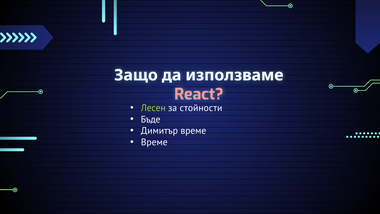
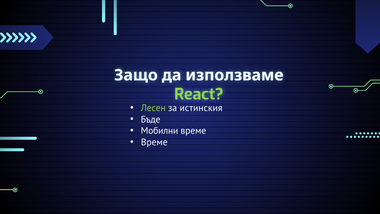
React colour: pink -> light green
стойности: стойности -> истинския
Димитър: Димитър -> Мобилни
